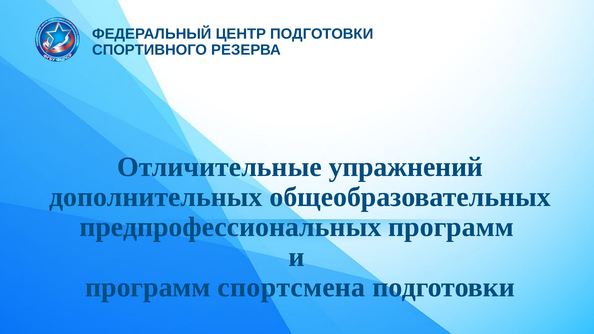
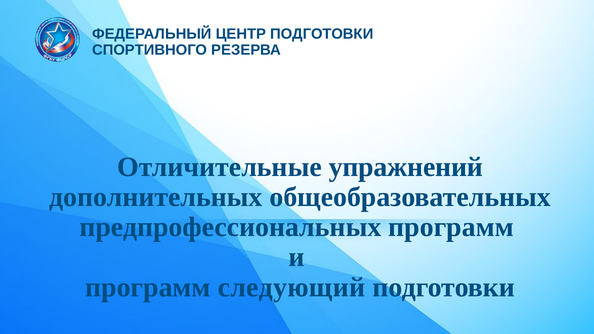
спортсмена: спортсмена -> следующий
